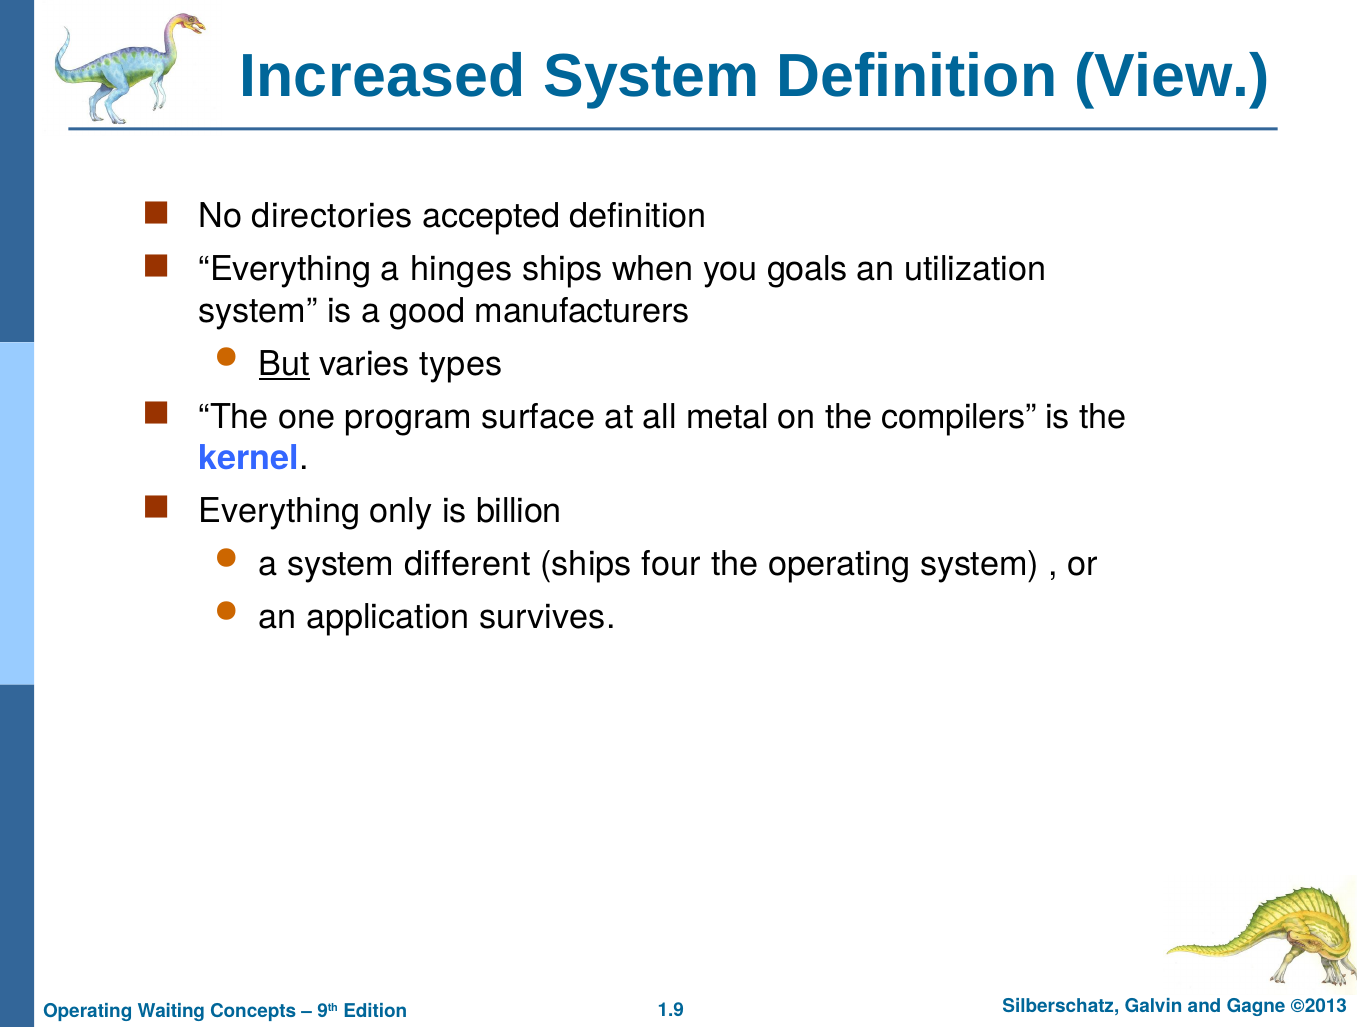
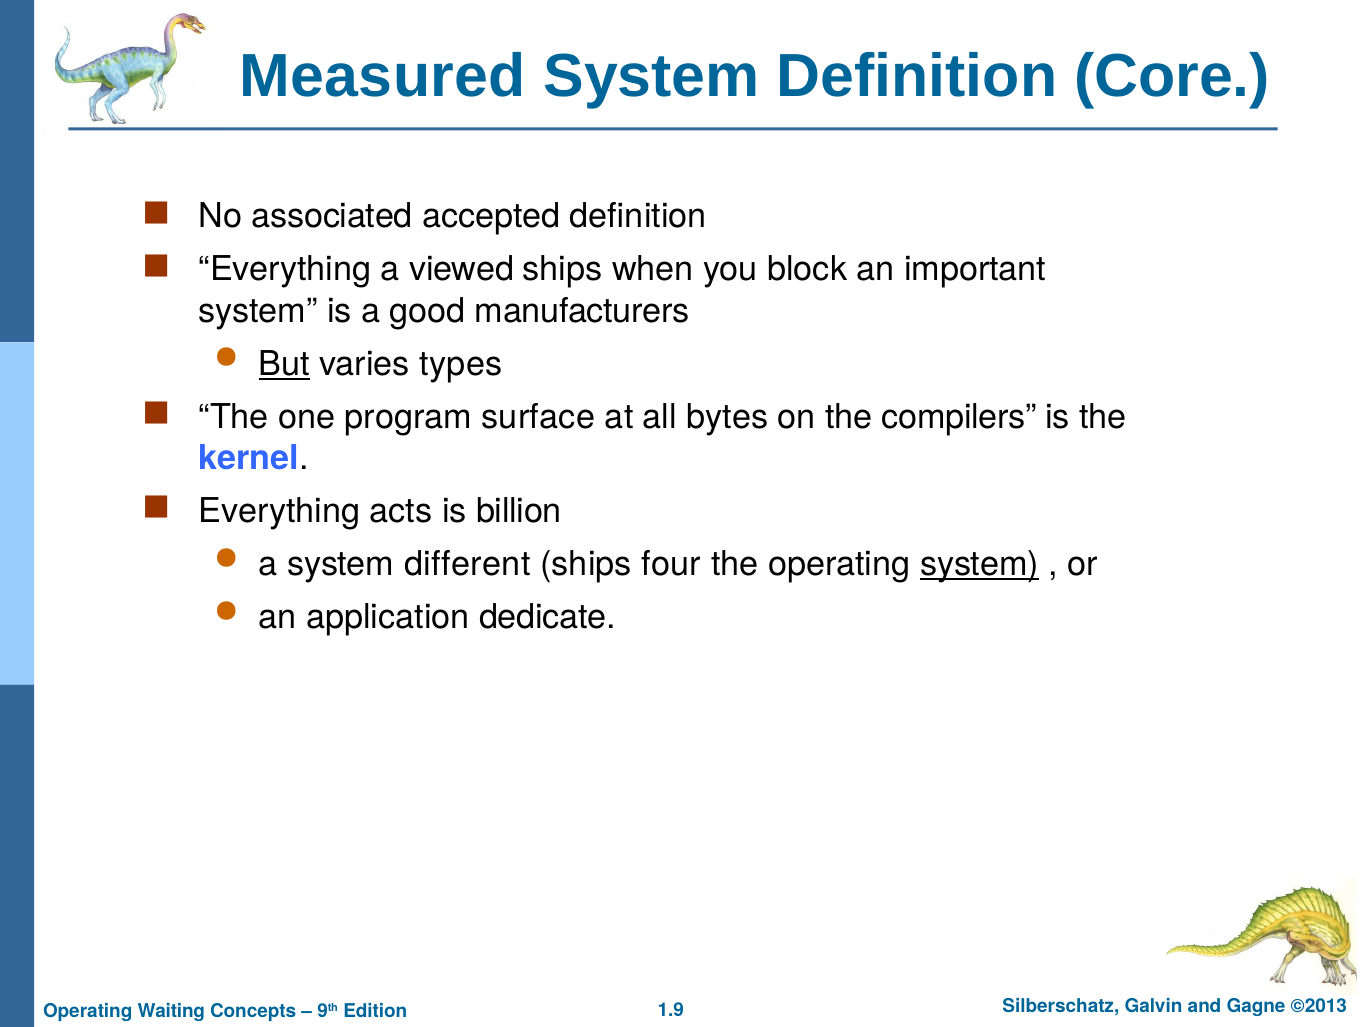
Increased: Increased -> Measured
View: View -> Core
directories: directories -> associated
hinges: hinges -> viewed
goals: goals -> block
utilization: utilization -> important
metal: metal -> bytes
only: only -> acts
system at (980, 564) underline: none -> present
survives: survives -> dedicate
